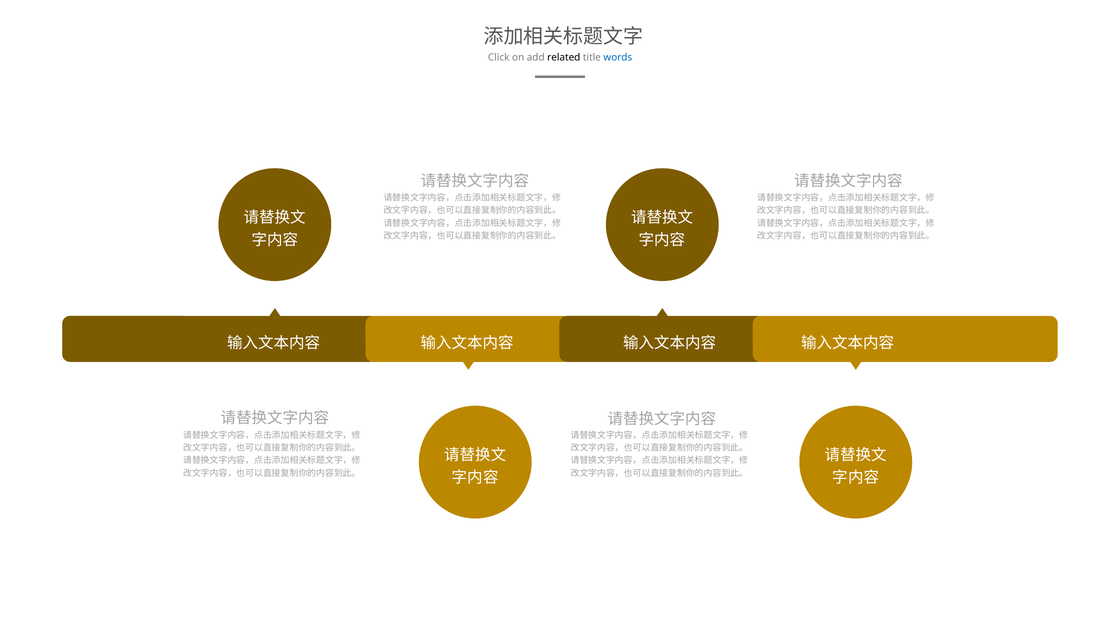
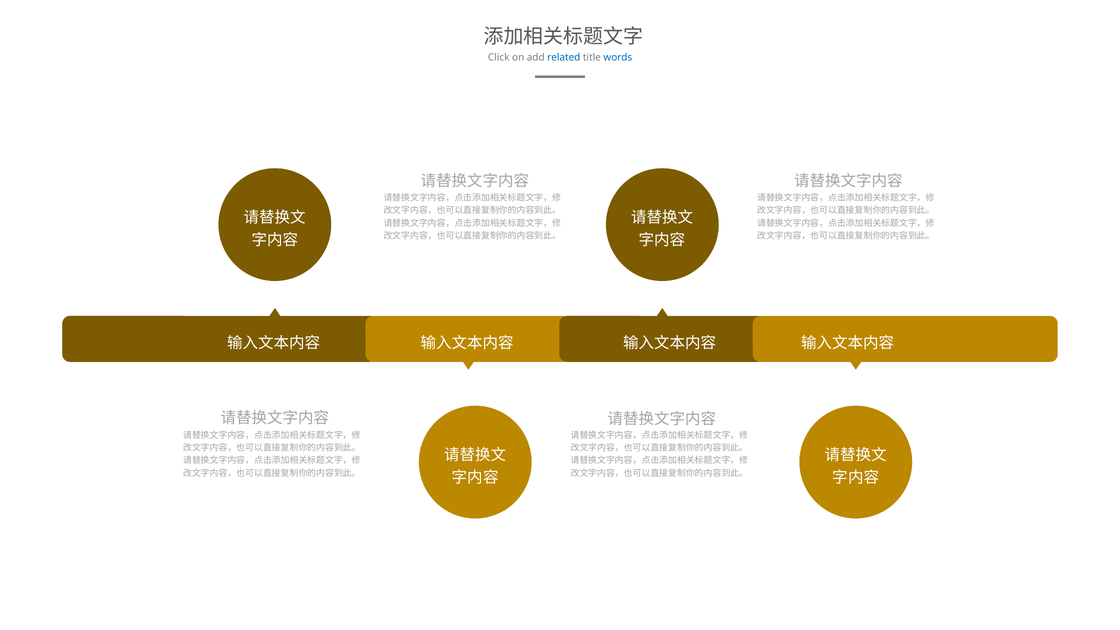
related colour: black -> blue
